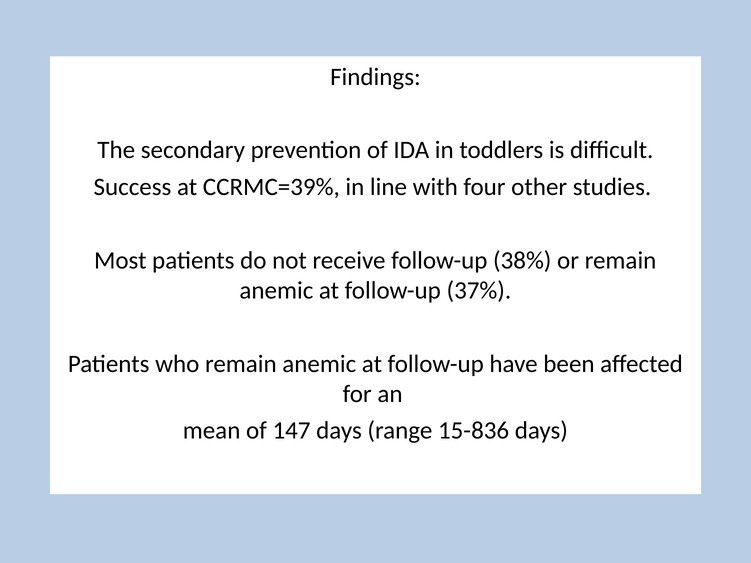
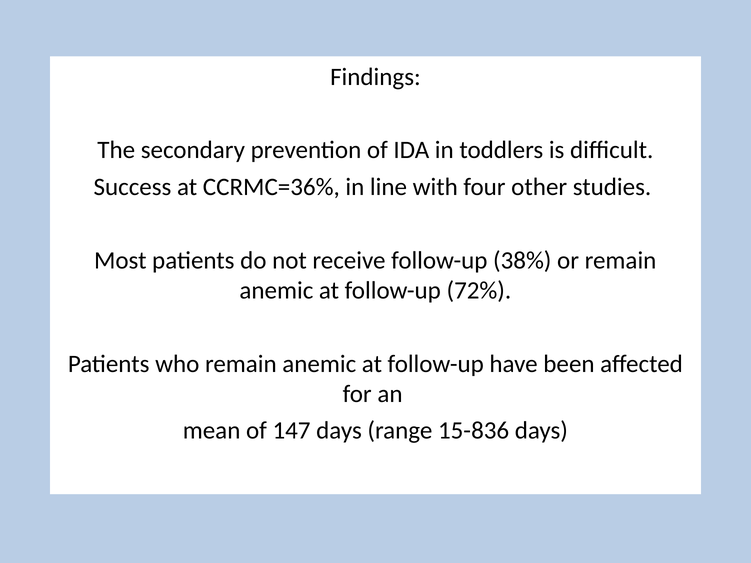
CCRMC=39%: CCRMC=39% -> CCRMC=36%
37%: 37% -> 72%
